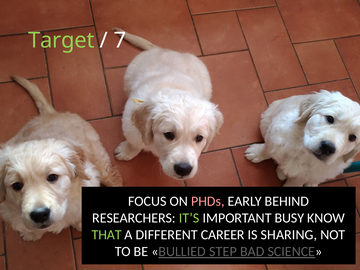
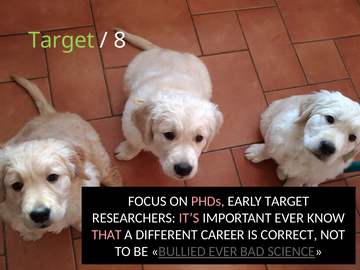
7: 7 -> 8
EARLY BEHIND: BEHIND -> TARGET
IT’S colour: light green -> pink
IMPORTANT BUSY: BUSY -> EVER
THAT colour: light green -> pink
SHARING: SHARING -> CORRECT
BULLIED STEP: STEP -> EVER
